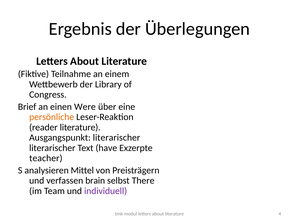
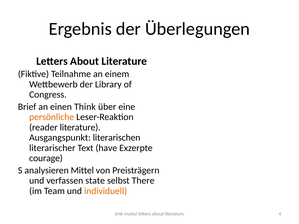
Were: Were -> Think
Ausgangspunkt literarischer: literarischer -> literarischen
teacher: teacher -> courage
brain: brain -> state
individuell colour: purple -> orange
